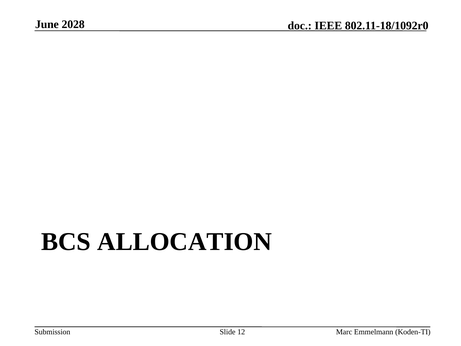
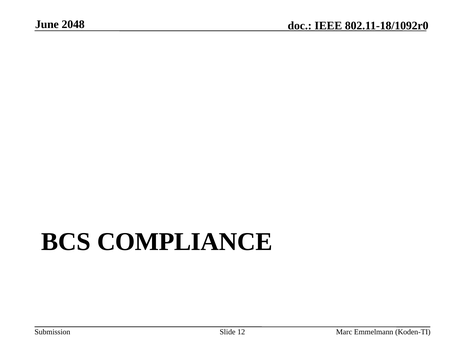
2028: 2028 -> 2048
ALLOCATION: ALLOCATION -> COMPLIANCE
